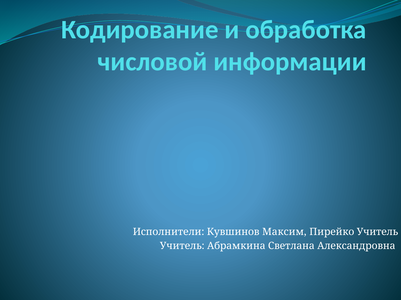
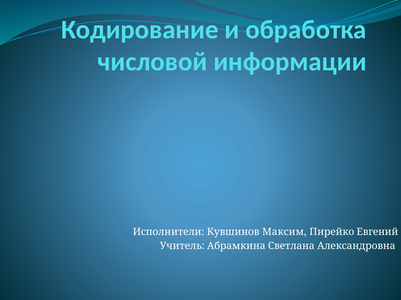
Пирейко Учитель: Учитель -> Евгений
